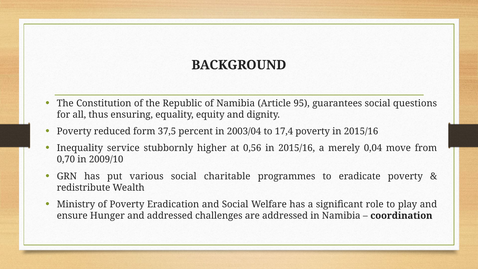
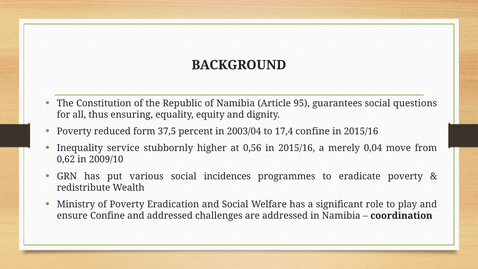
17,4 poverty: poverty -> confine
0,70: 0,70 -> 0,62
charitable: charitable -> incidences
ensure Hunger: Hunger -> Confine
